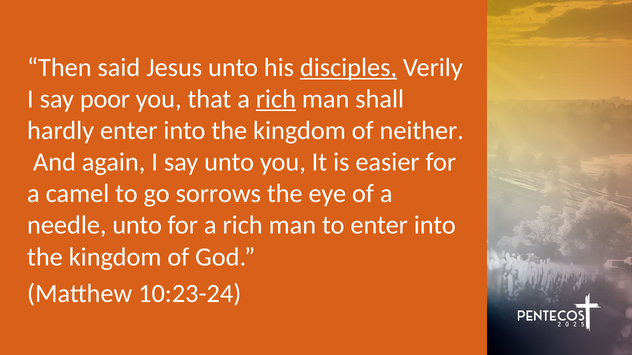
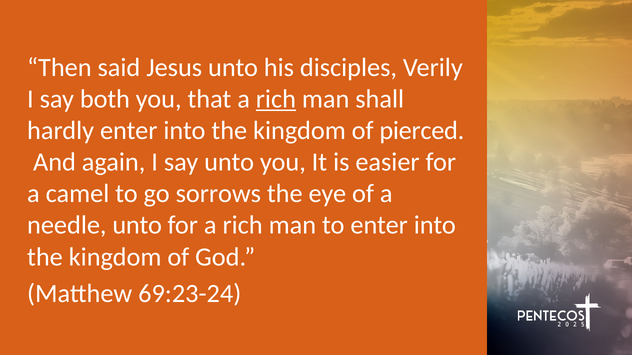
disciples underline: present -> none
poor: poor -> both
neither: neither -> pierced
10:23-24: 10:23-24 -> 69:23-24
